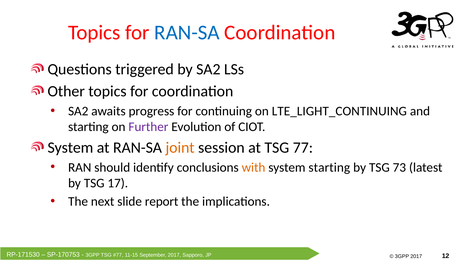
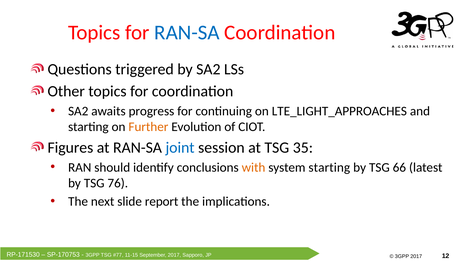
LTE_LIGHT_CONTINUING: LTE_LIGHT_CONTINUING -> LTE_LIGHT_APPROACHES
Further colour: purple -> orange
System at (70, 148): System -> Figures
joint colour: orange -> blue
77: 77 -> 35
73: 73 -> 66
17: 17 -> 76
